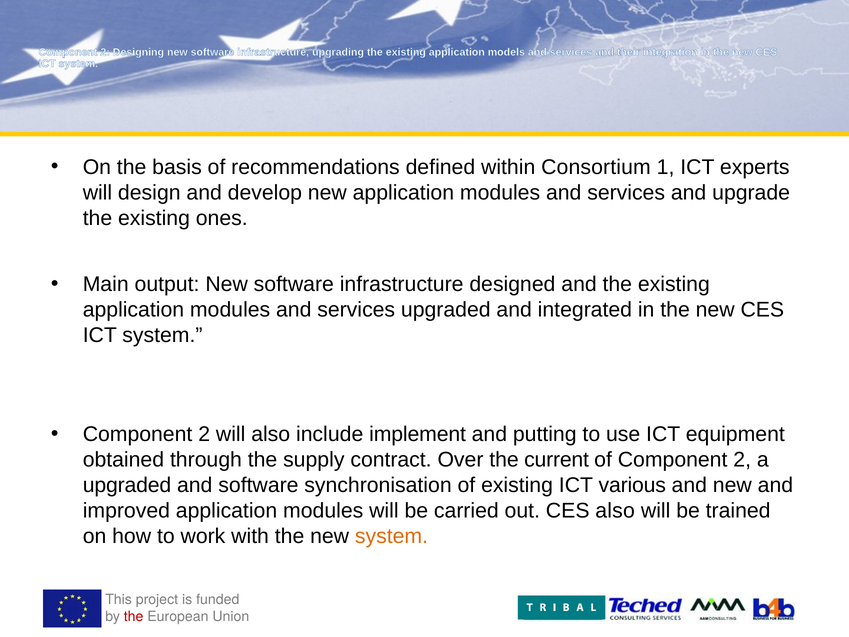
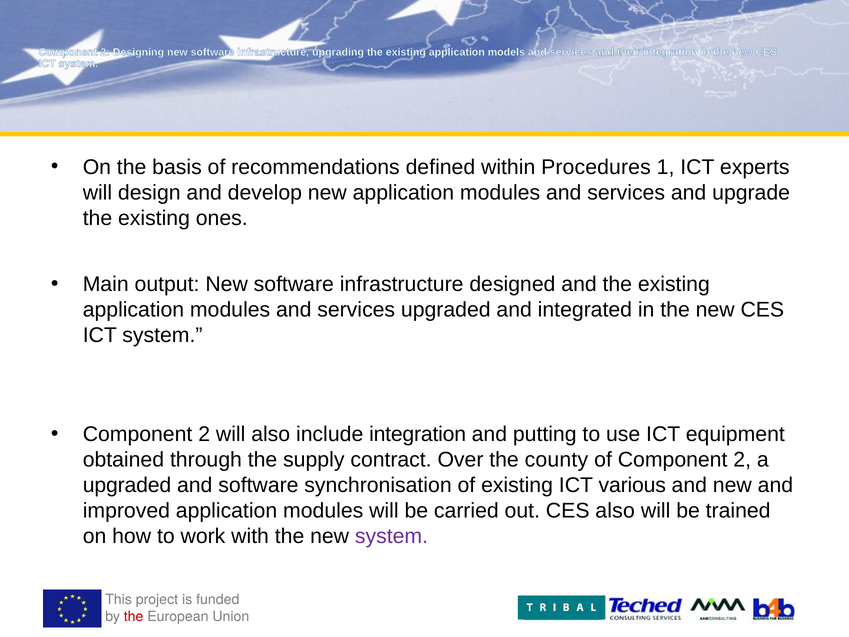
Consortium: Consortium -> Procedures
include implement: implement -> integration
current: current -> county
system at (391, 536) colour: orange -> purple
